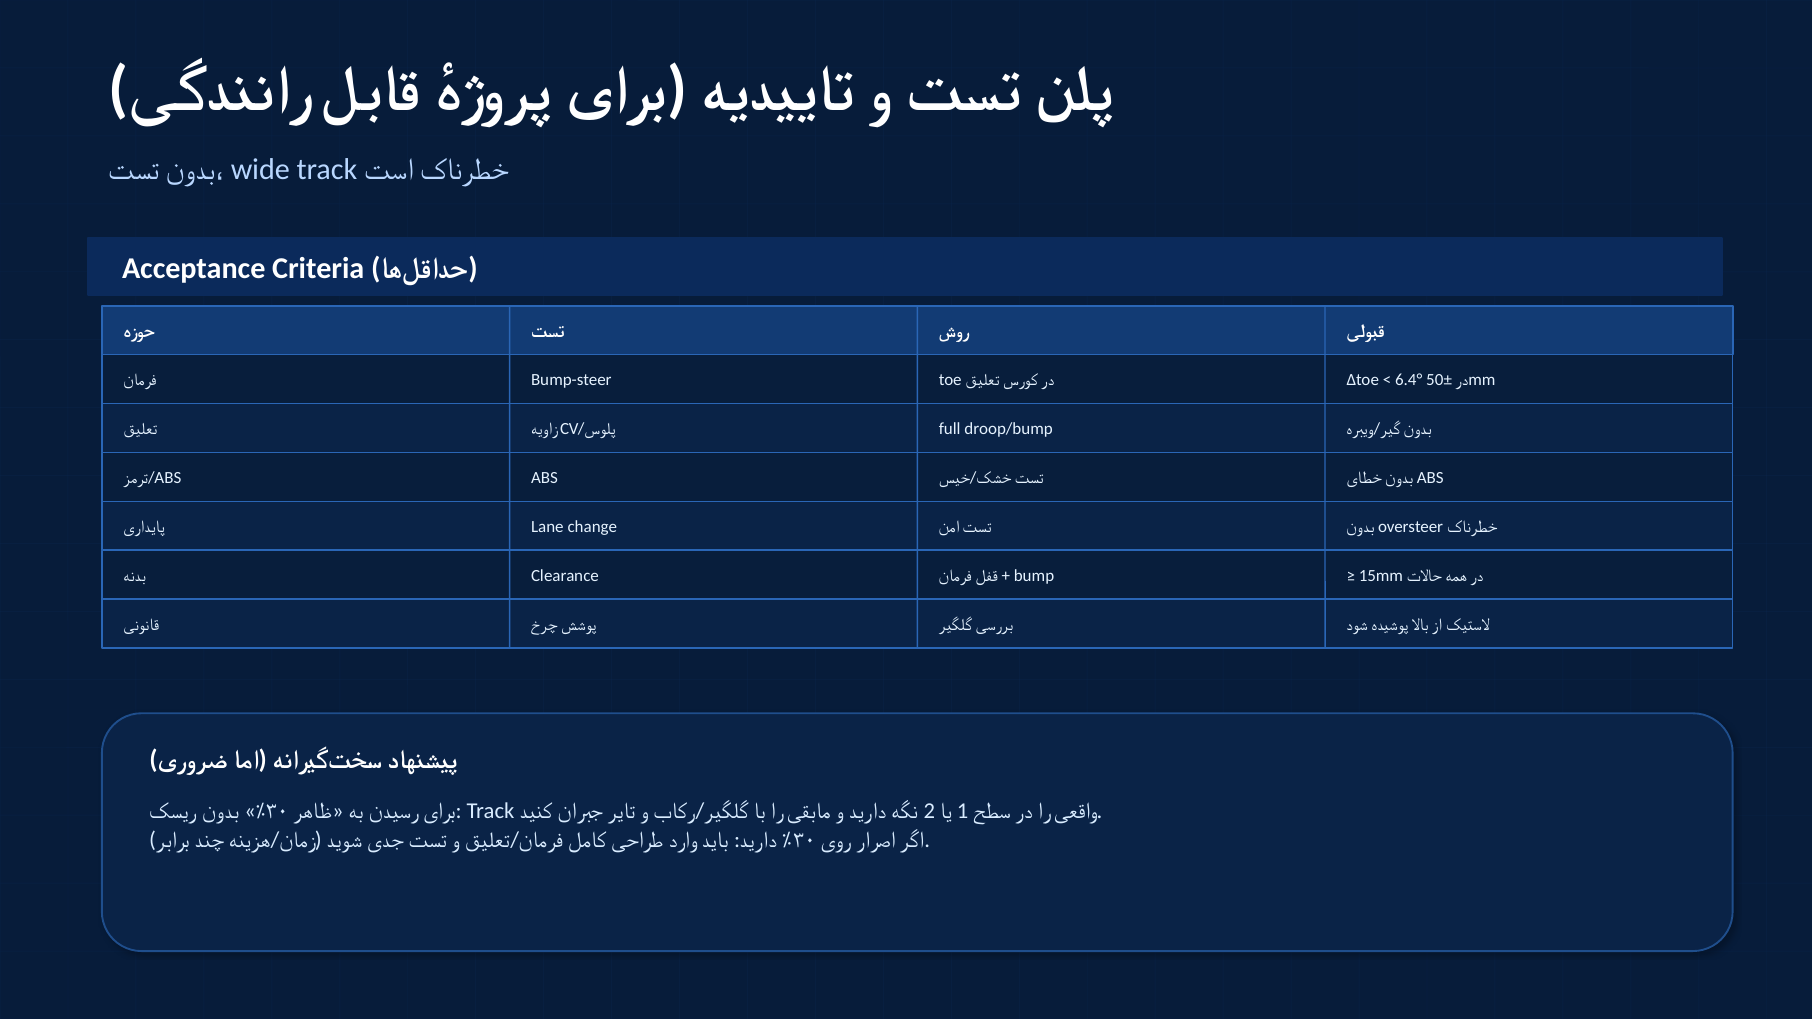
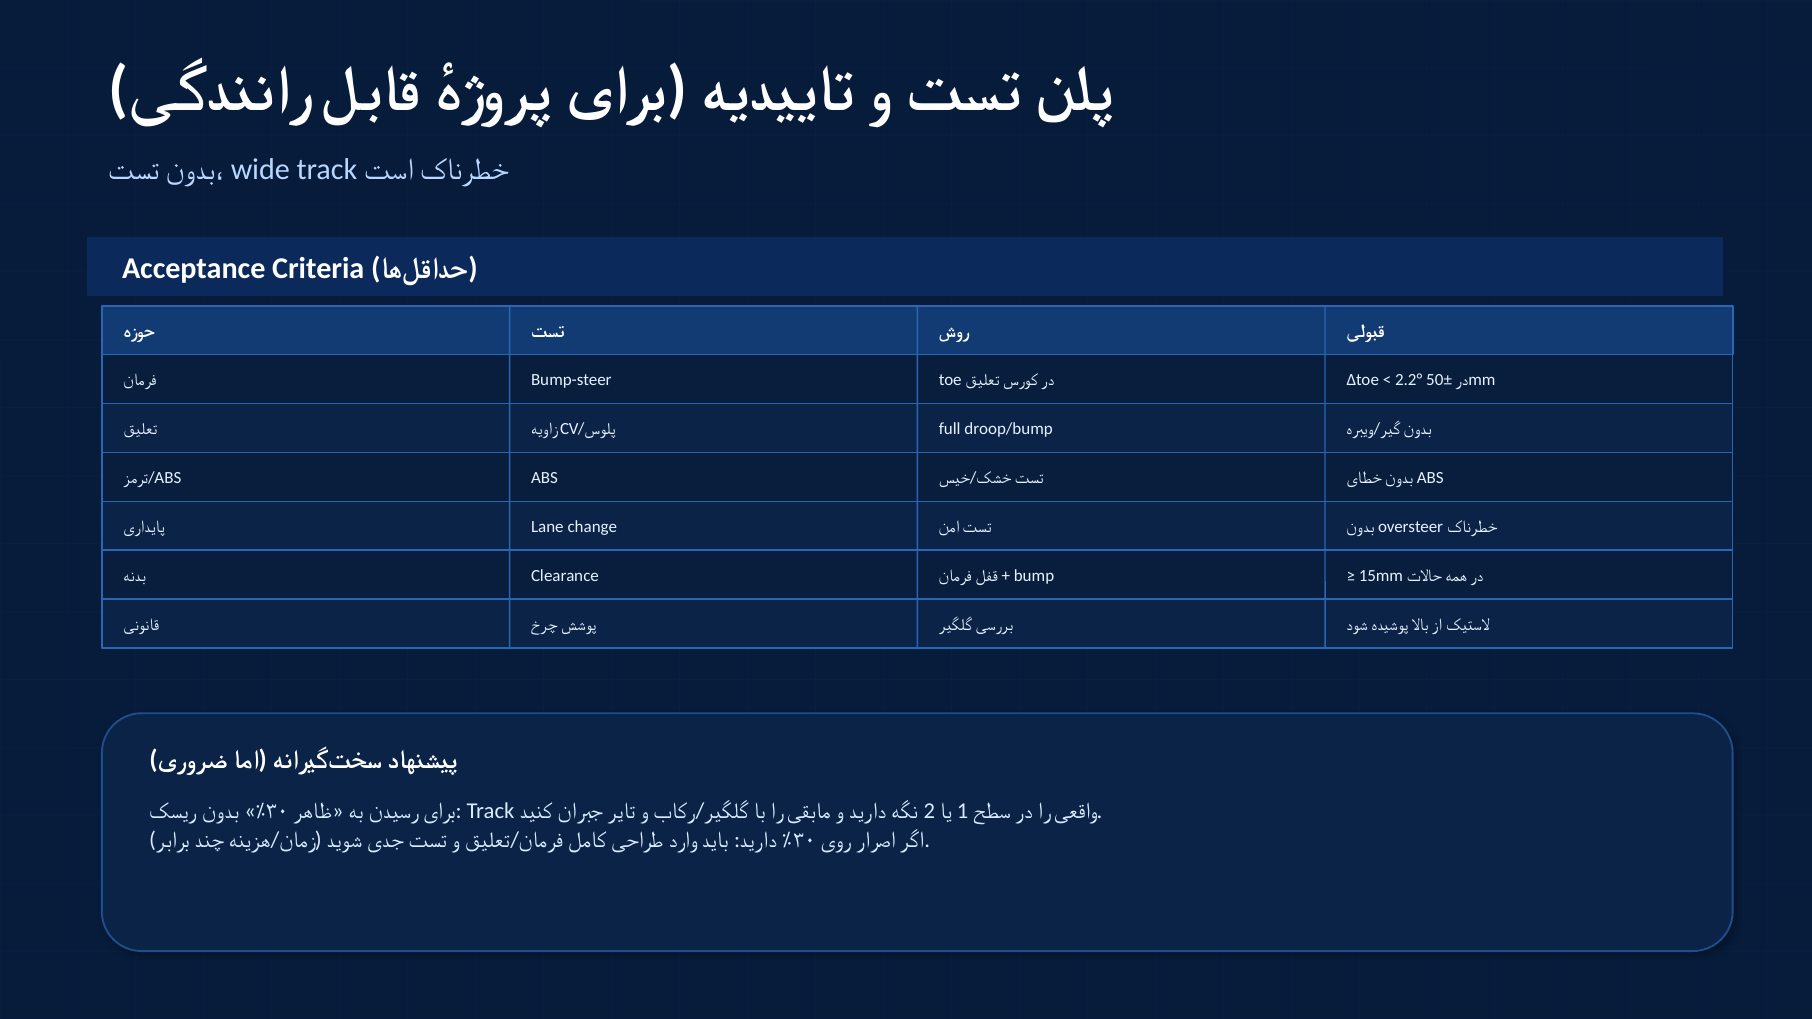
6.4°: 6.4° -> 2.2°
